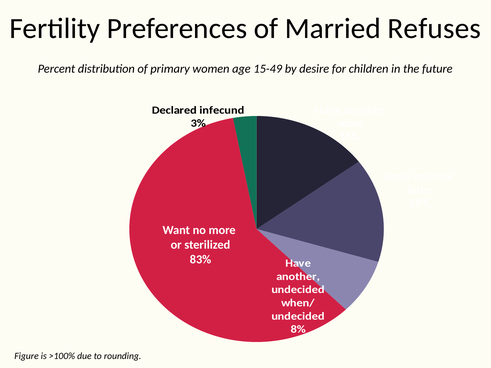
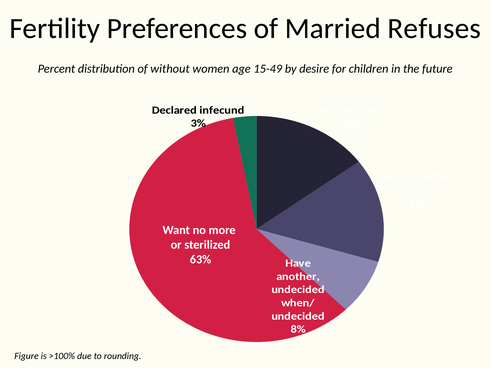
primary: primary -> without
83%: 83% -> 63%
